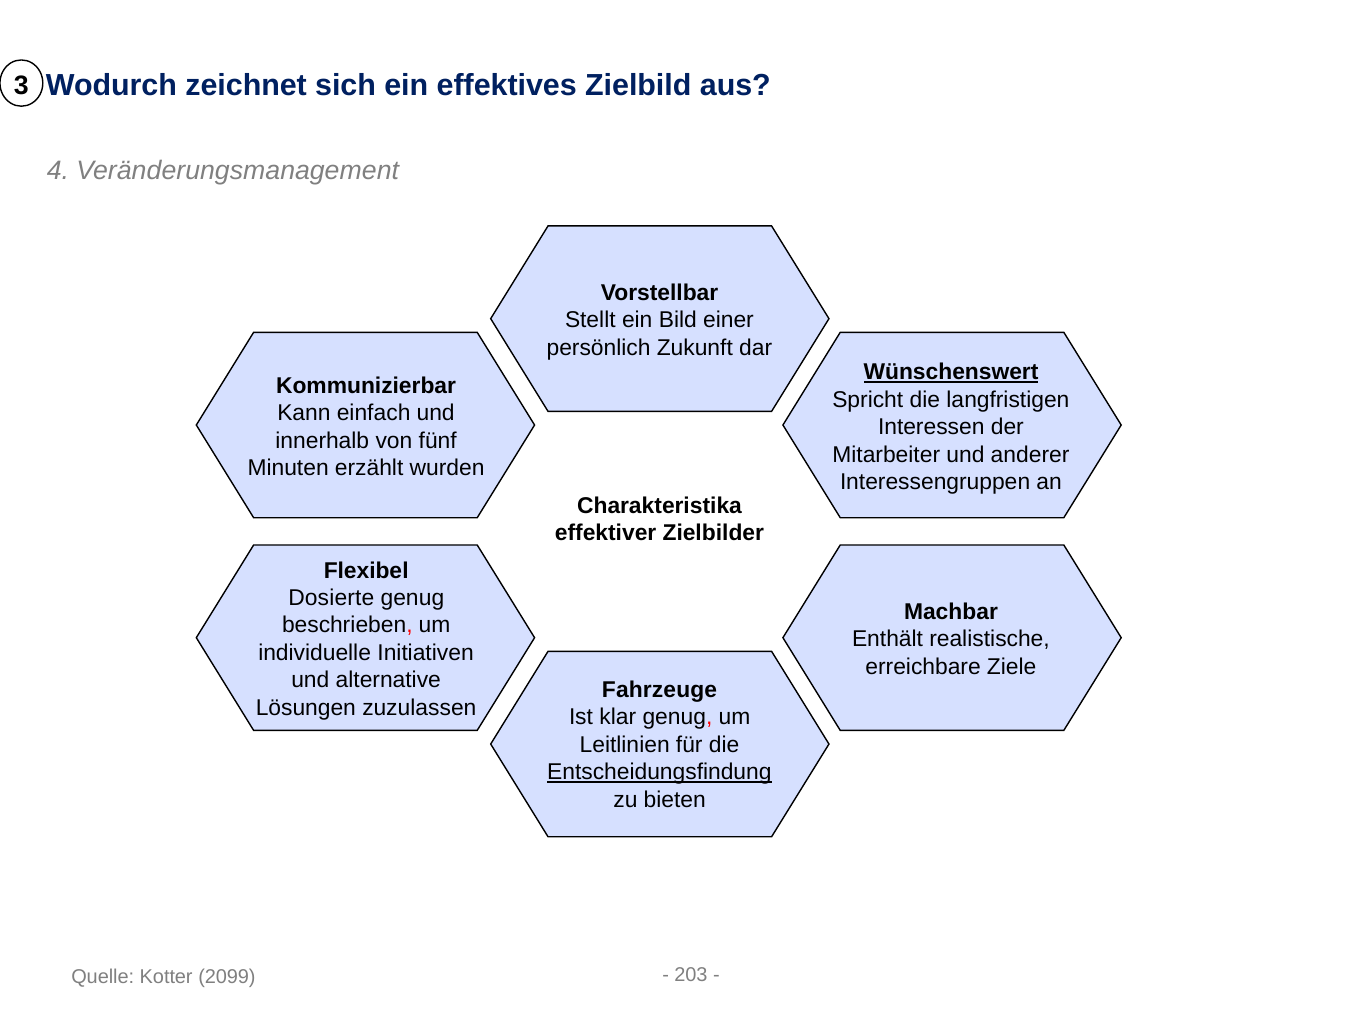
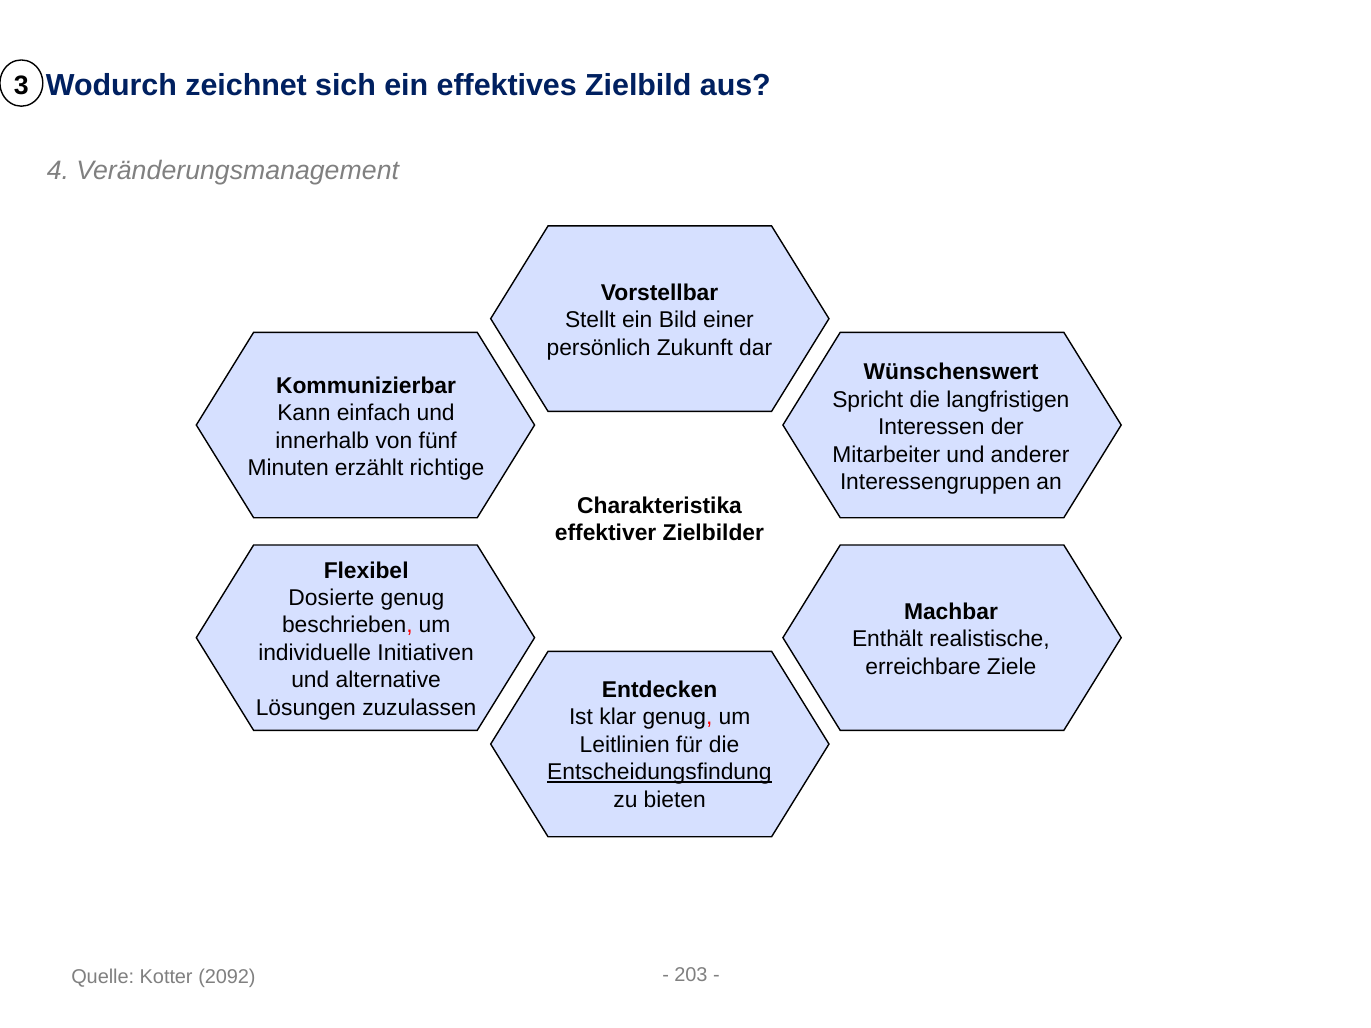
Wünschenswert underline: present -> none
wurden: wurden -> richtige
Fahrzeuge: Fahrzeuge -> Entdecken
2099: 2099 -> 2092
